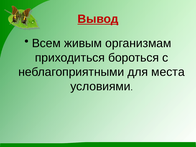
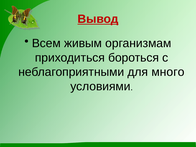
места: места -> много
